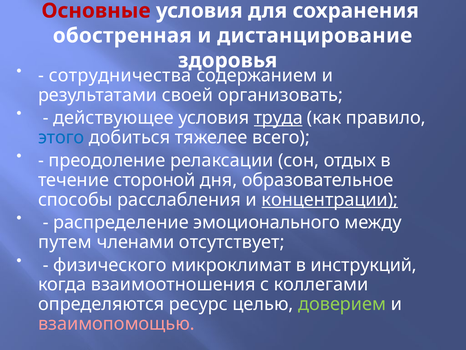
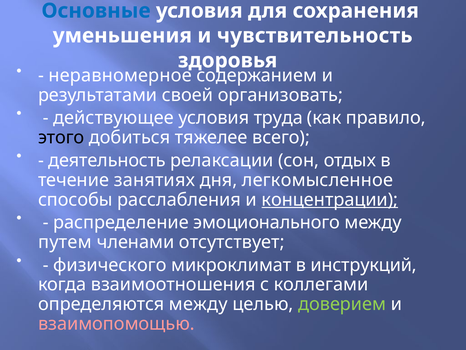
Основные colour: red -> blue
обостренная: обостренная -> уменьшения
дистанцирование: дистанцирование -> чувствительность
сотрудничества: сотрудничества -> неравномерное
труда underline: present -> none
этого colour: blue -> black
преодоление: преодоление -> деятельность
стороной: стороной -> занятиях
образовательное: образовательное -> легкомысленное
определяются ресурс: ресурс -> между
